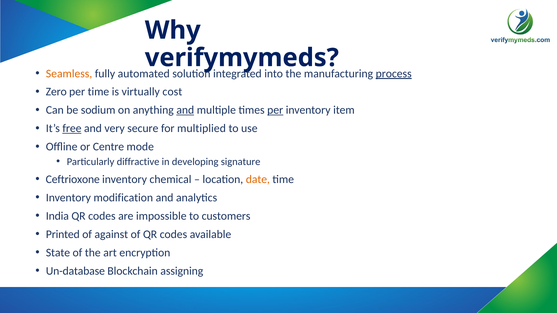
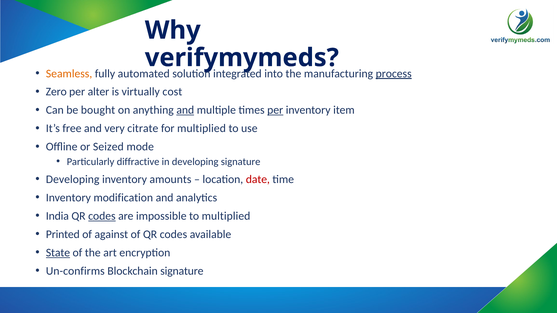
per time: time -> alter
sodium: sodium -> bought
free underline: present -> none
secure: secure -> citrate
Centre: Centre -> Seized
Ceftrioxone at (73, 179): Ceftrioxone -> Developing
chemical: chemical -> amounts
date colour: orange -> red
codes at (102, 216) underline: none -> present
to customers: customers -> multiplied
State underline: none -> present
Un-database: Un-database -> Un-confirms
Blockchain assigning: assigning -> signature
